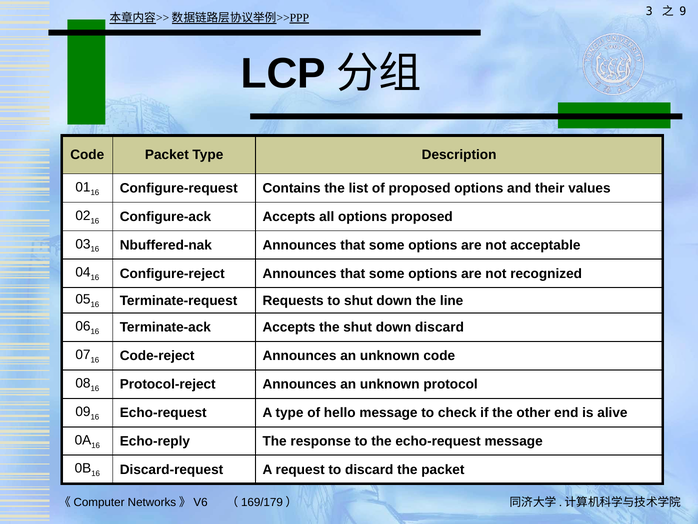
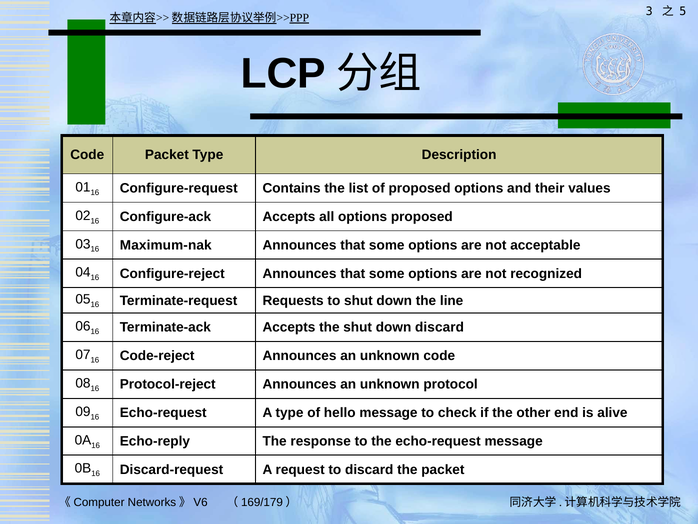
9: 9 -> 5
Nbuffered-nak: Nbuffered-nak -> Maximum-nak
